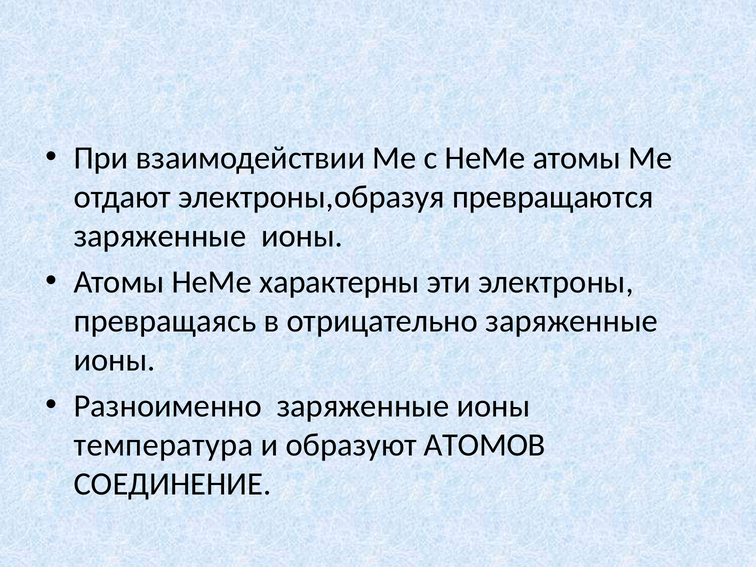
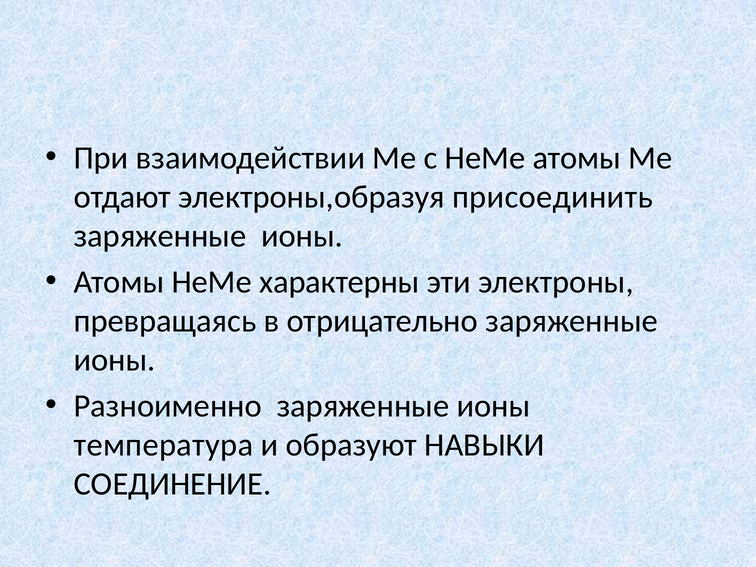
превращаются: превращаются -> присоединить
АТОМОВ: АТОМОВ -> НАВЫКИ
